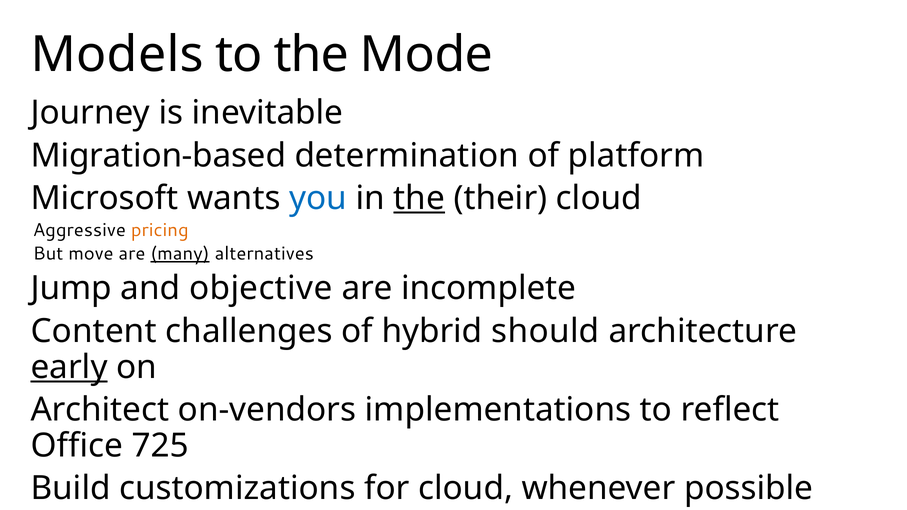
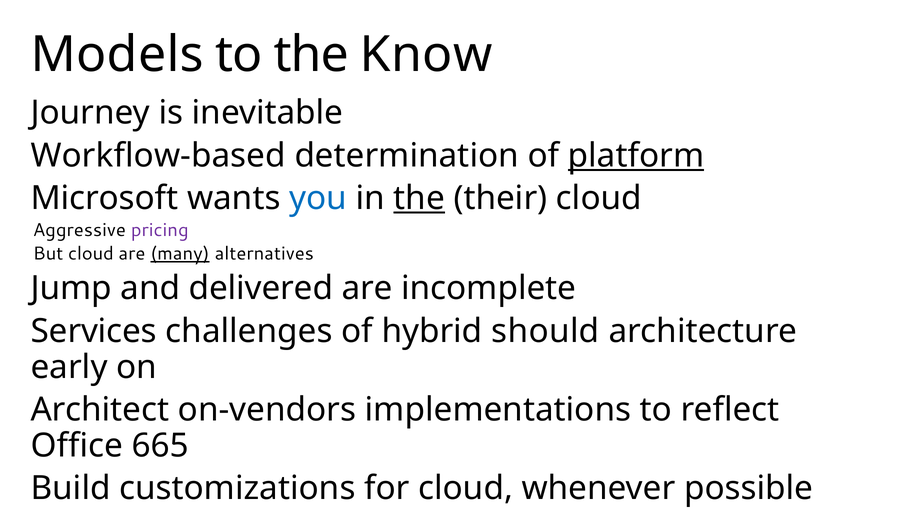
Mode: Mode -> Know
Migration-based: Migration-based -> Workflow-based
platform underline: none -> present
pricing colour: orange -> purple
But move: move -> cloud
objective: objective -> delivered
Content: Content -> Services
early underline: present -> none
725: 725 -> 665
